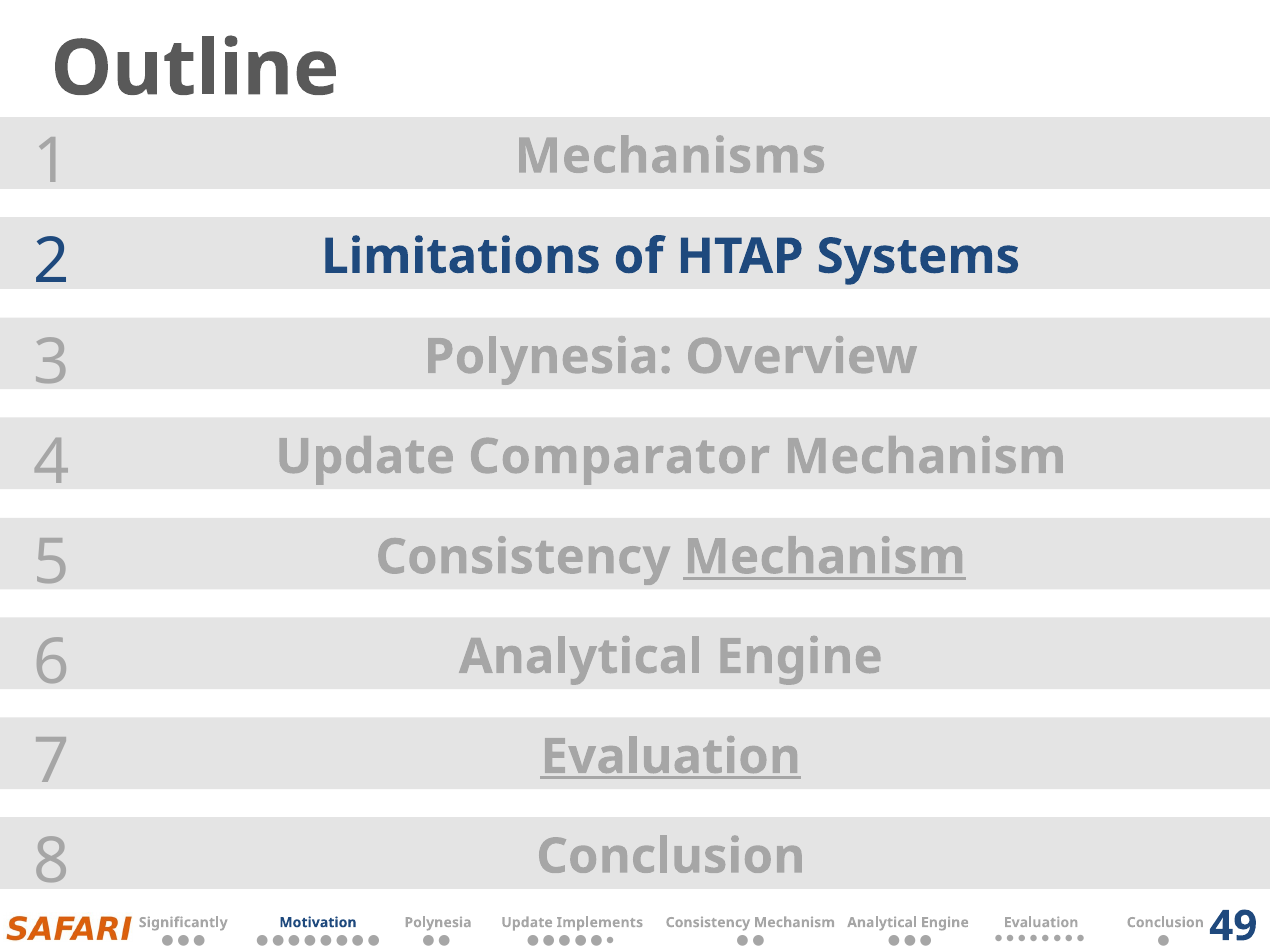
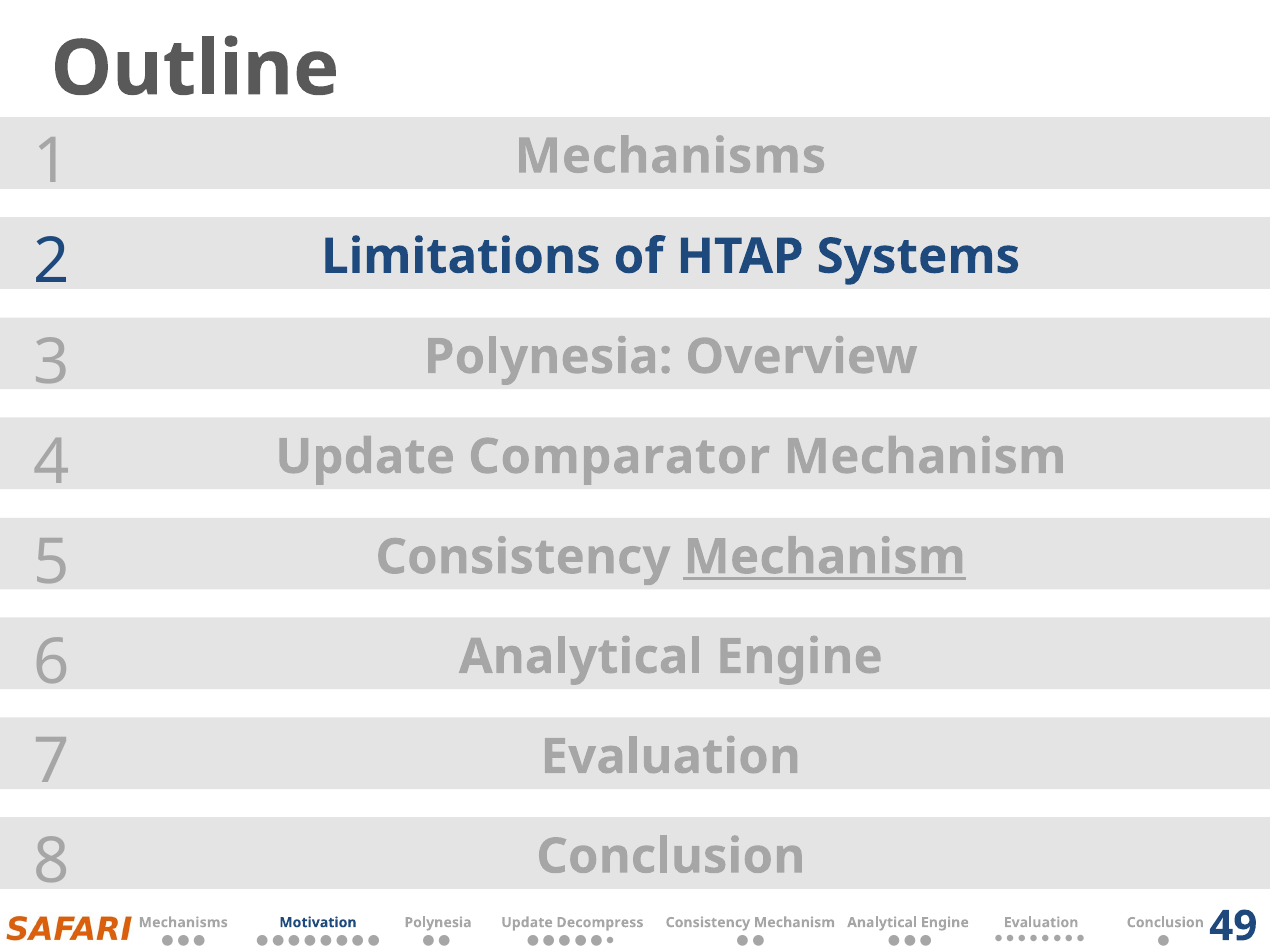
Evaluation at (671, 757) underline: present -> none
Significantly at (183, 923): Significantly -> Mechanisms
Implements: Implements -> Decompress
